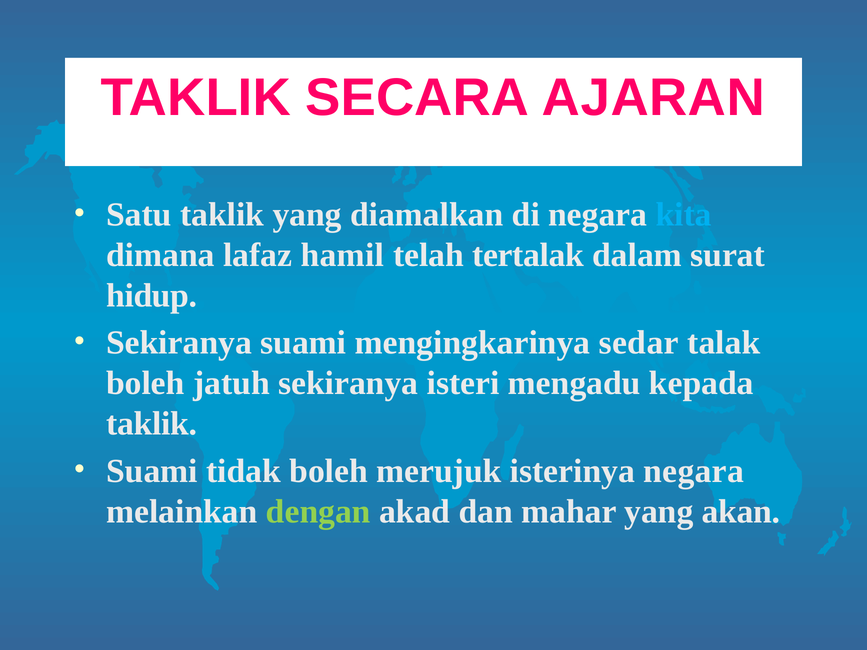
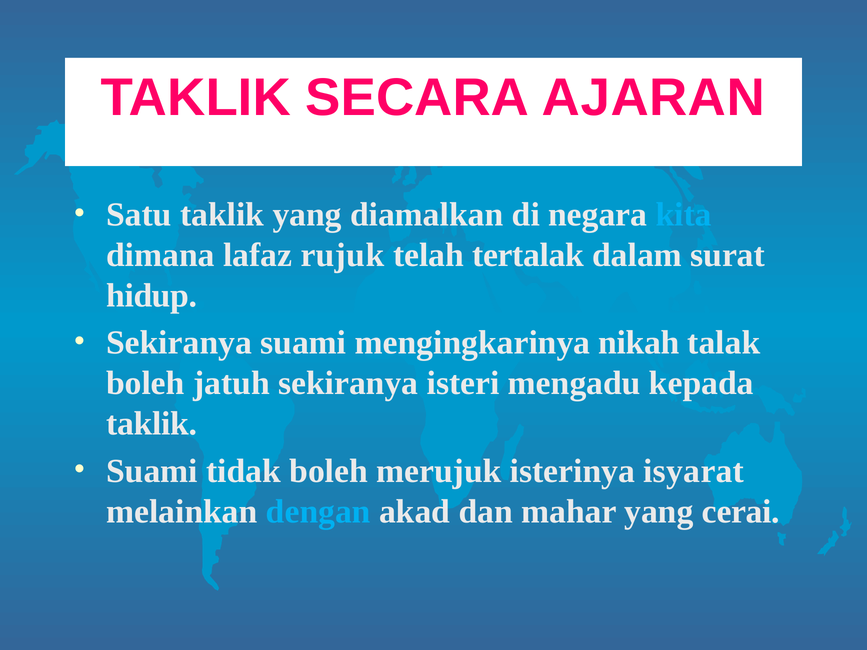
hamil: hamil -> rujuk
sedar: sedar -> nikah
isterinya negara: negara -> isyarat
dengan colour: light green -> light blue
akan: akan -> cerai
